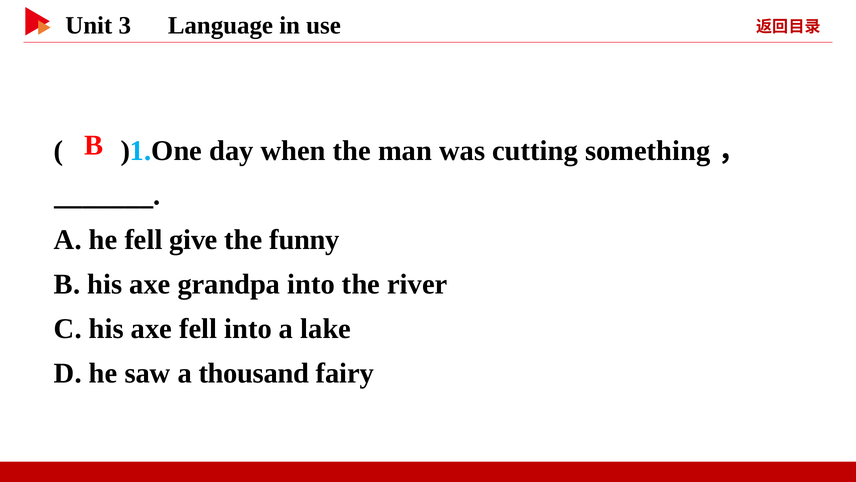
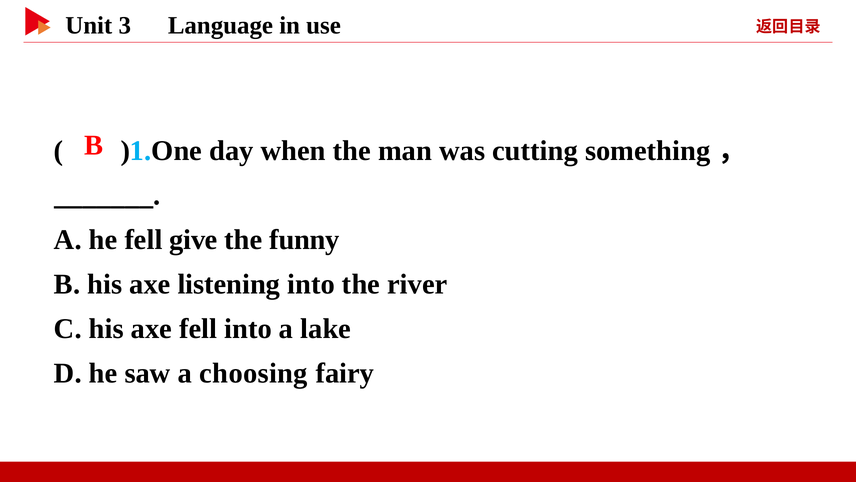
grandpa: grandpa -> listening
thousand: thousand -> choosing
